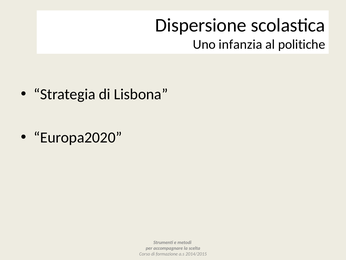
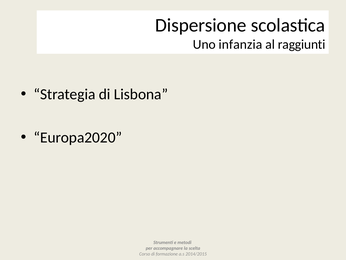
politiche: politiche -> raggiunti
